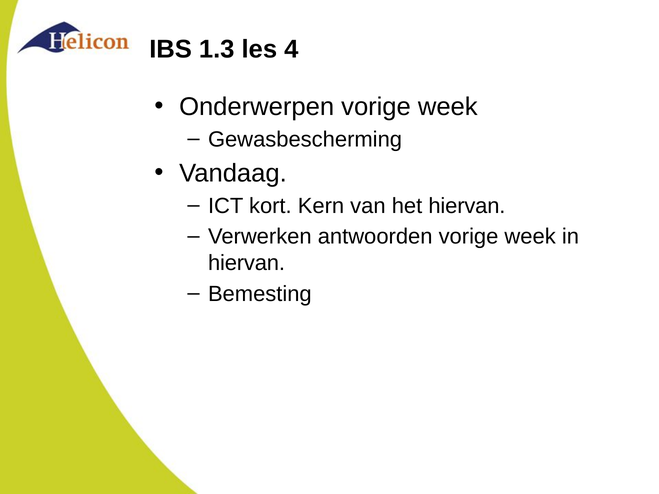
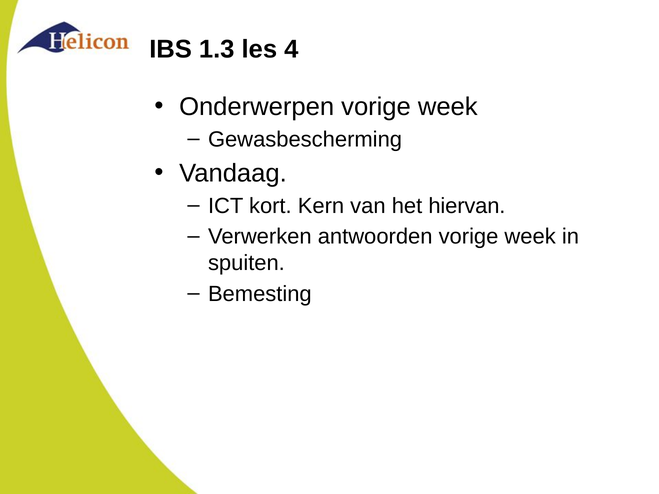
hiervan at (246, 263): hiervan -> spuiten
